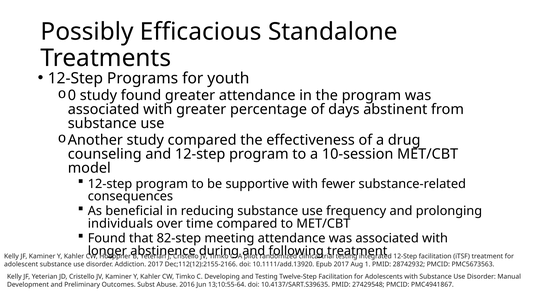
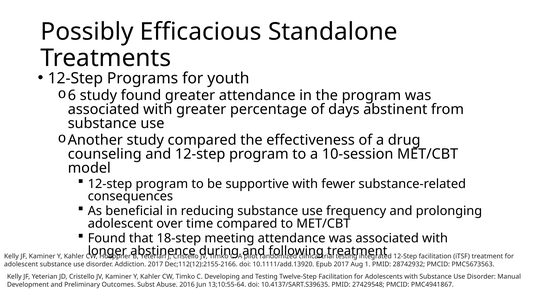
0: 0 -> 6
individuals at (120, 223): individuals -> adolescent
82-step: 82-step -> 18-step
